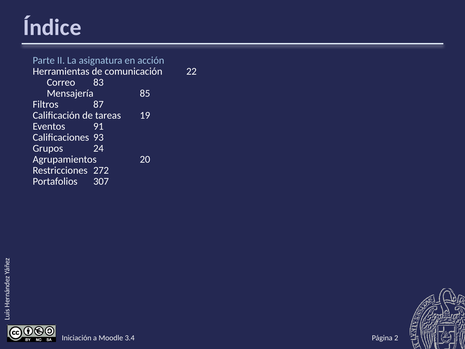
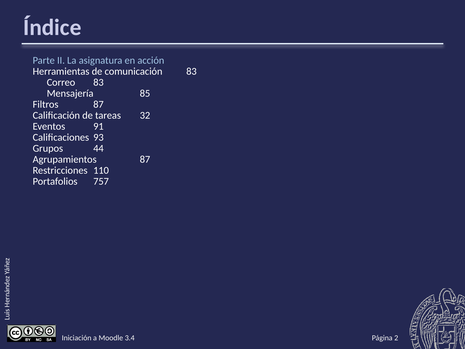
comunicación 22: 22 -> 83
19: 19 -> 32
24: 24 -> 44
Agrupamientos 20: 20 -> 87
272: 272 -> 110
307: 307 -> 757
